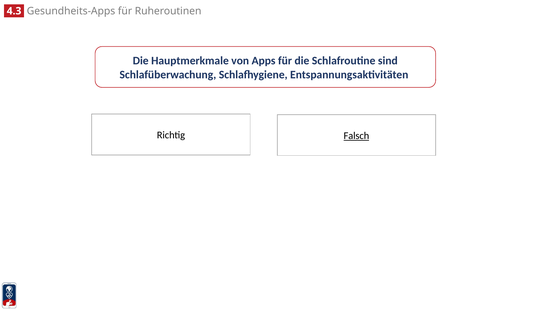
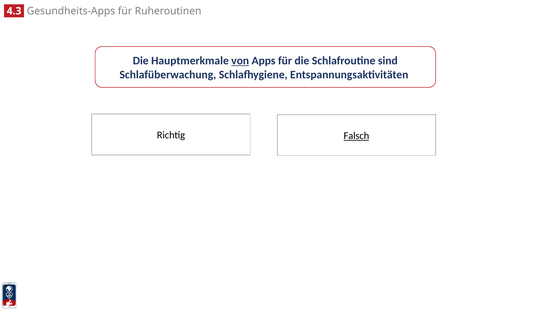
von underline: none -> present
